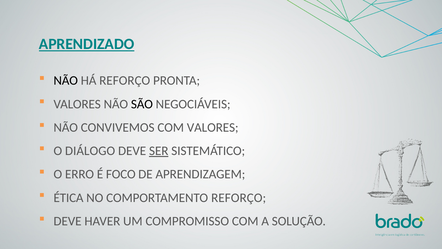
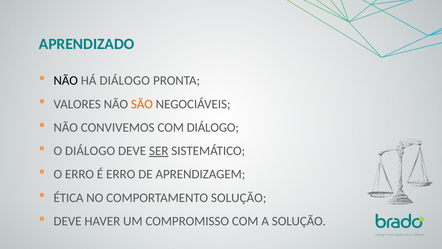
APRENDIZADO underline: present -> none
HÁ REFORÇO: REFORÇO -> DIÁLOGO
SÃO colour: black -> orange
COM VALORES: VALORES -> DIÁLOGO
É FOCO: FOCO -> ERRO
COMPORTAMENTO REFORÇO: REFORÇO -> SOLUÇÃO
